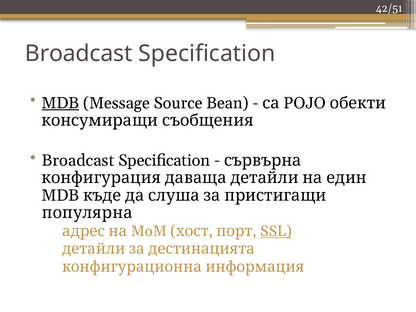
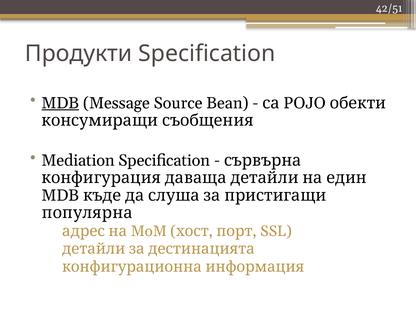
Broadcast at (79, 54): Broadcast -> Продукти
Broadcast at (78, 161): Broadcast -> Mediation
SSL underline: present -> none
